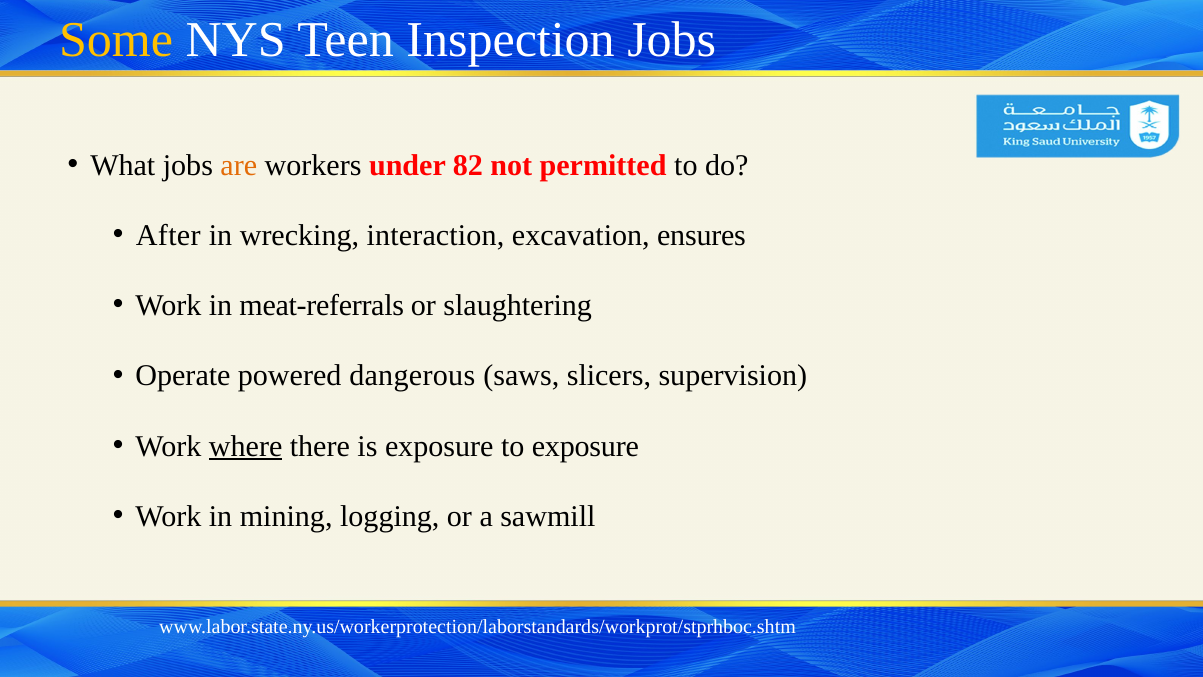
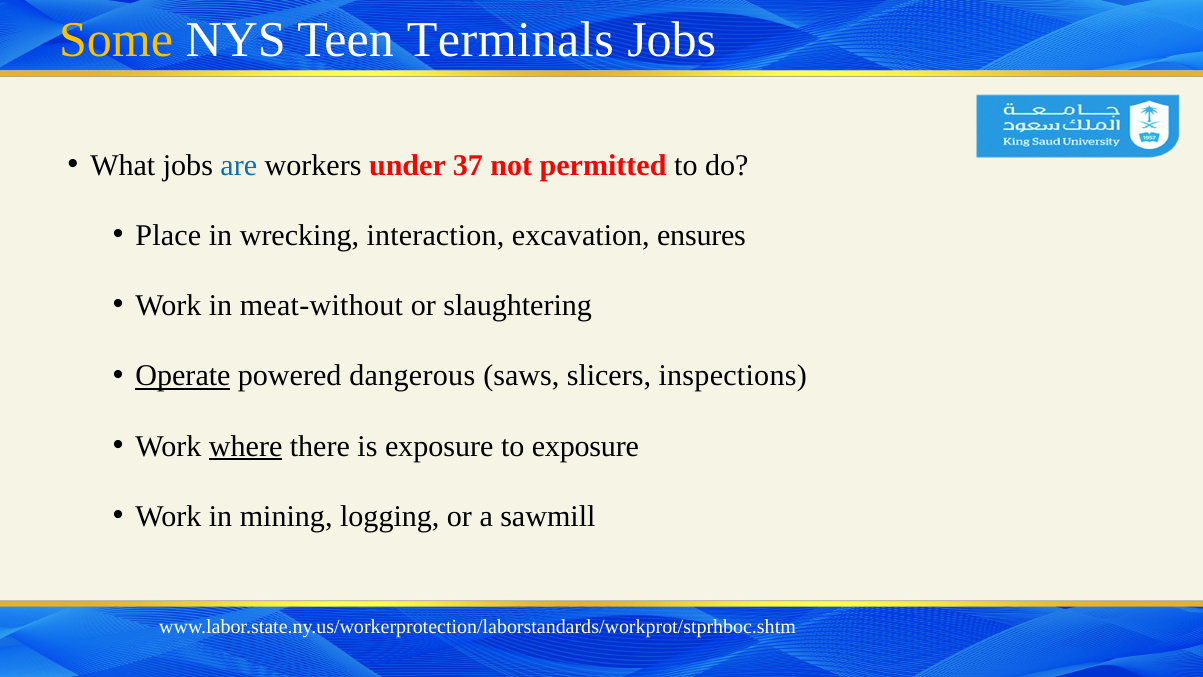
Inspection: Inspection -> Terminals
are colour: orange -> blue
82: 82 -> 37
After: After -> Place
meat-referrals: meat-referrals -> meat-without
Operate underline: none -> present
supervision: supervision -> inspections
